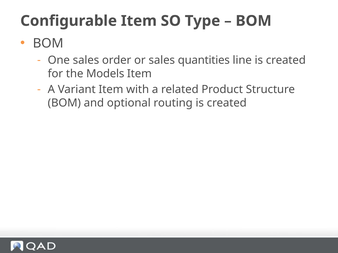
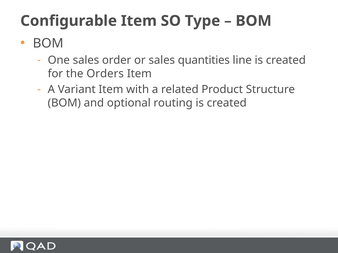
Models: Models -> Orders
